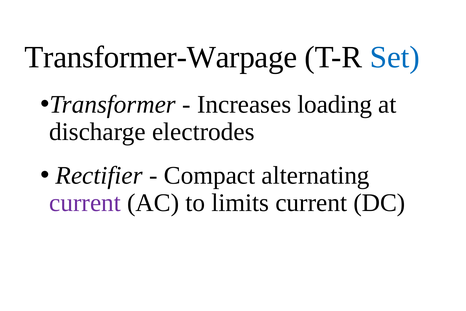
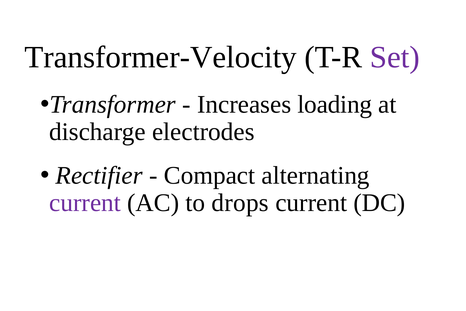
Transformer-Warpage: Transformer-Warpage -> Transformer-Velocity
Set colour: blue -> purple
limits: limits -> drops
